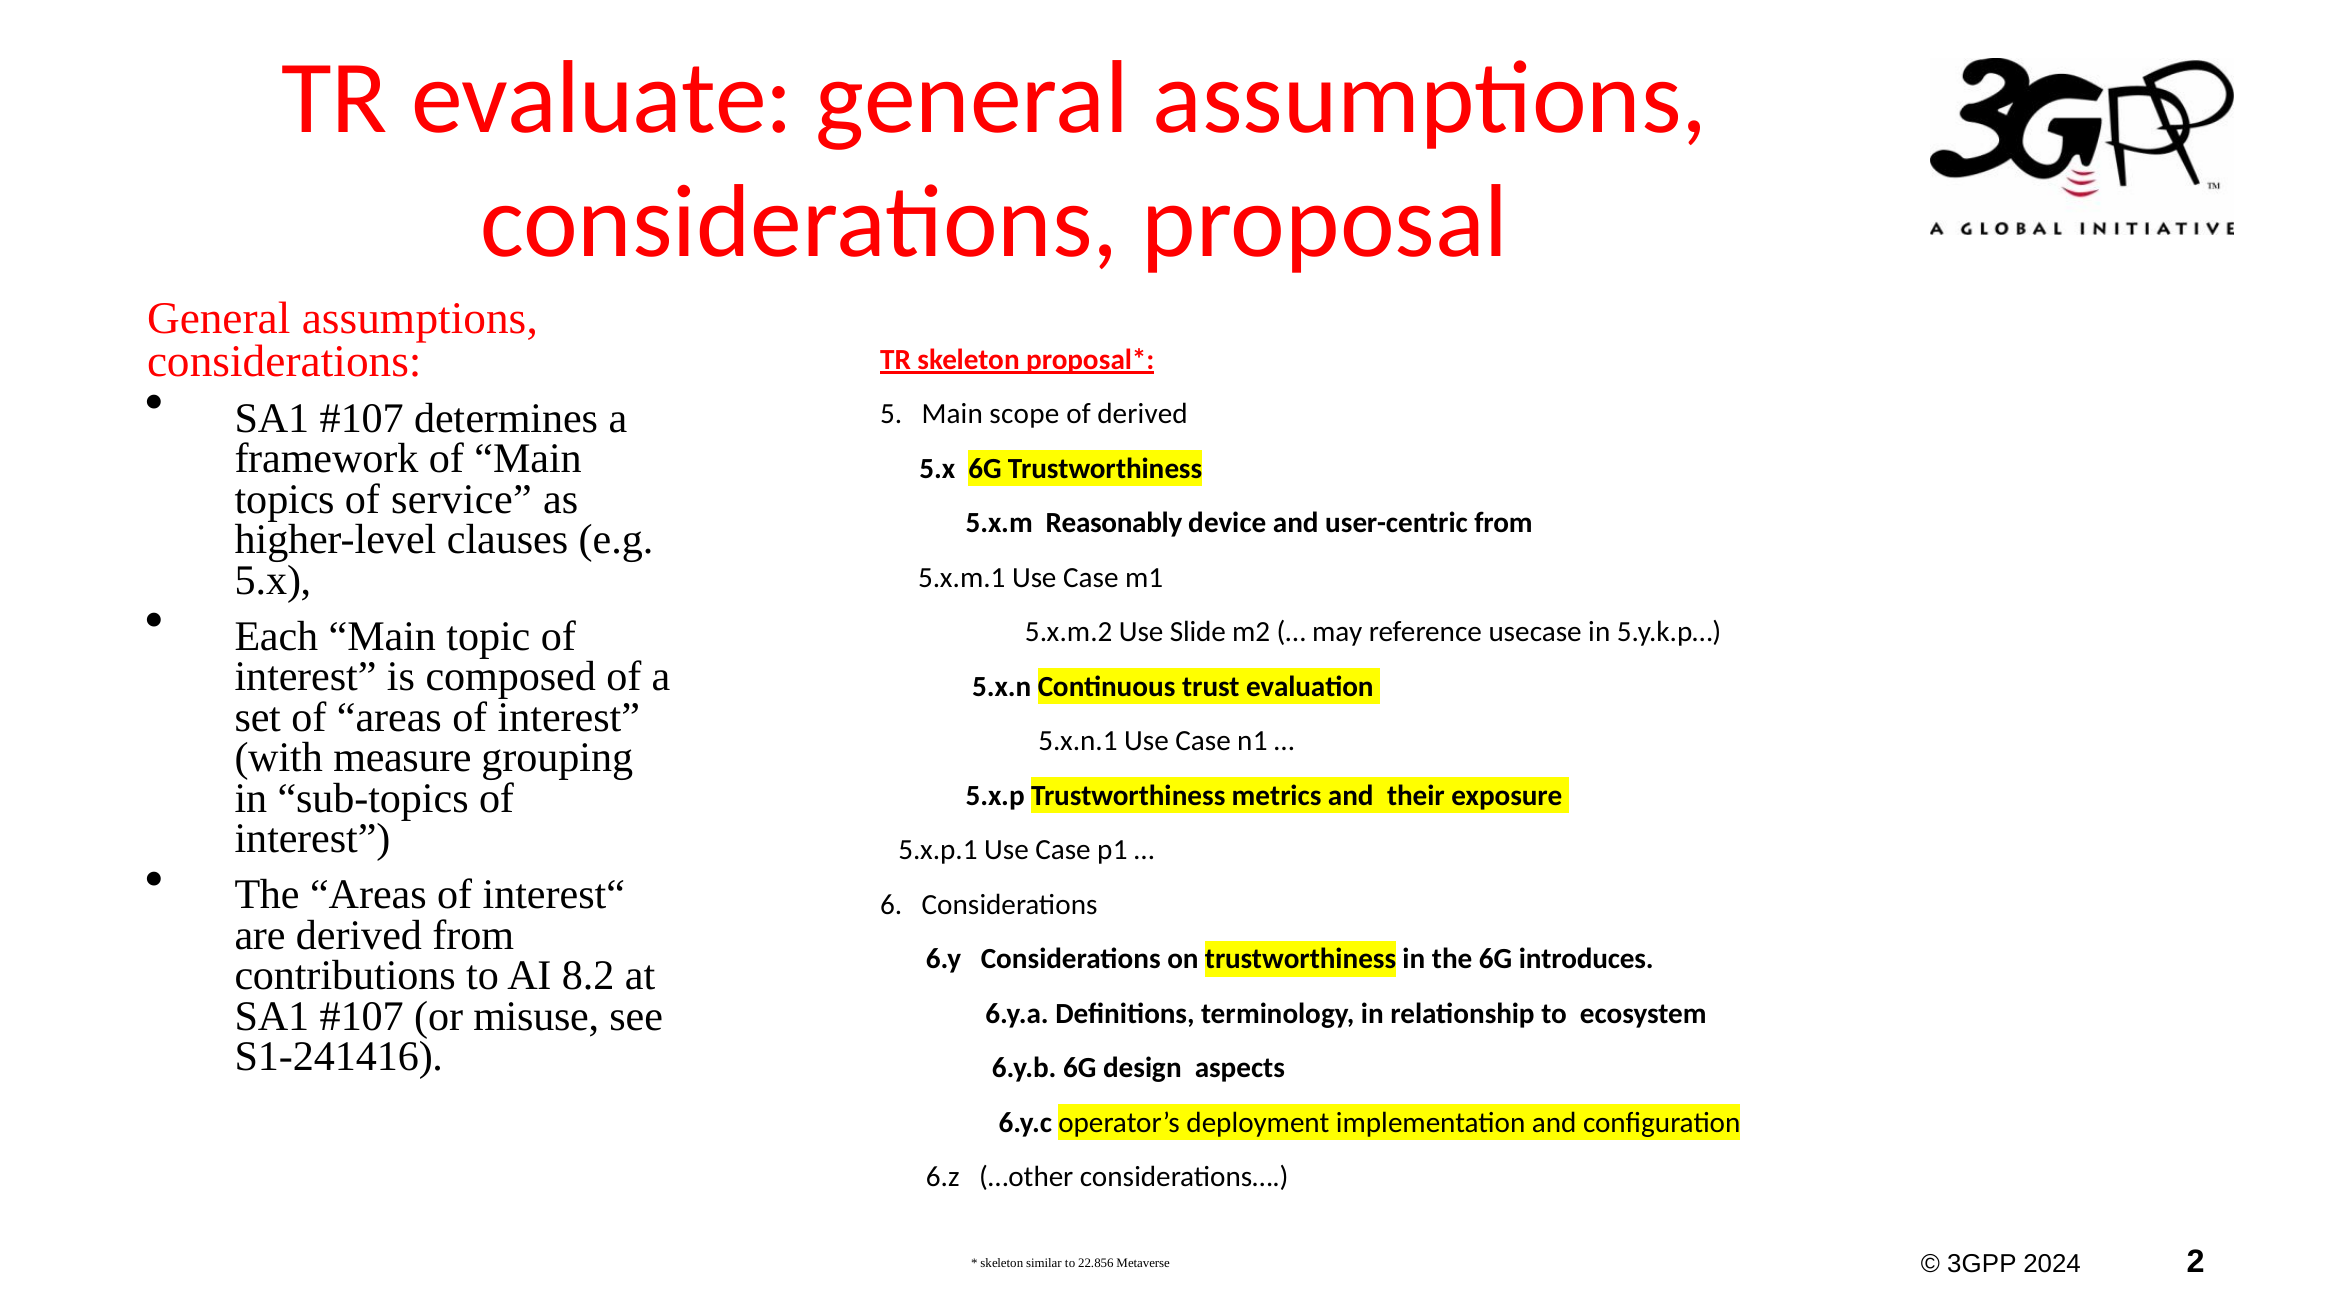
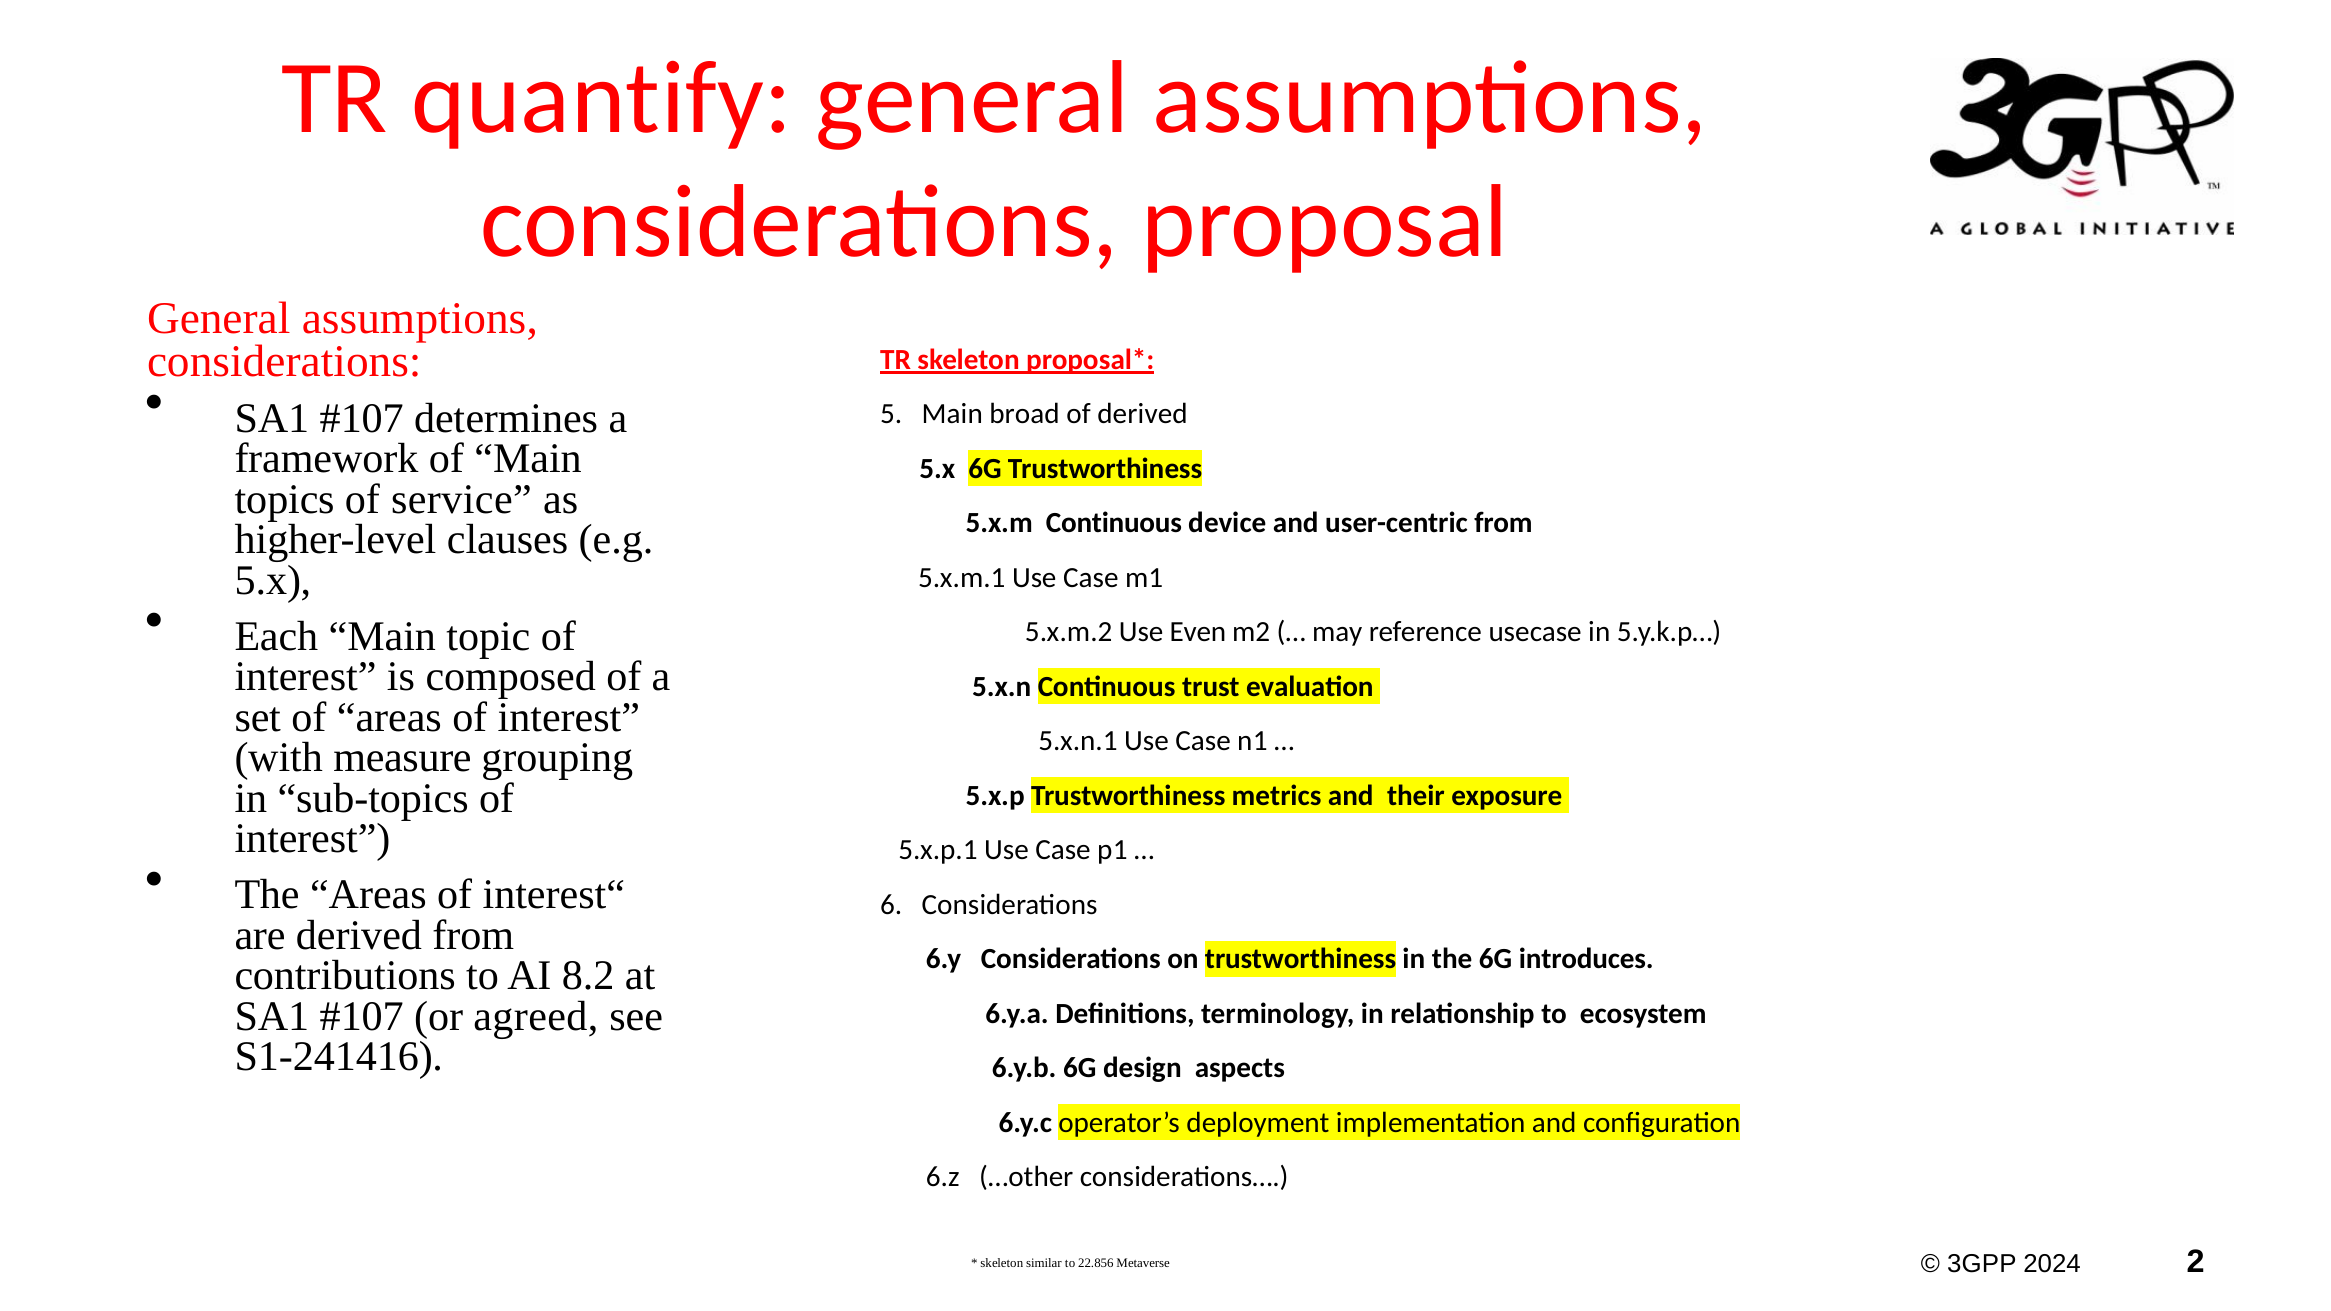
evaluate: evaluate -> quantify
scope: scope -> broad
5.x.m Reasonably: Reasonably -> Continuous
Slide: Slide -> Even
misuse: misuse -> agreed
